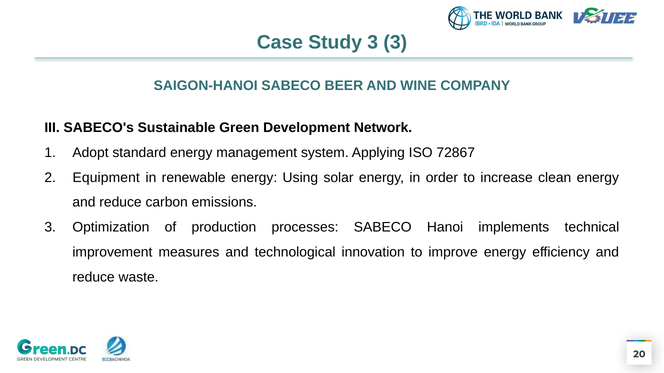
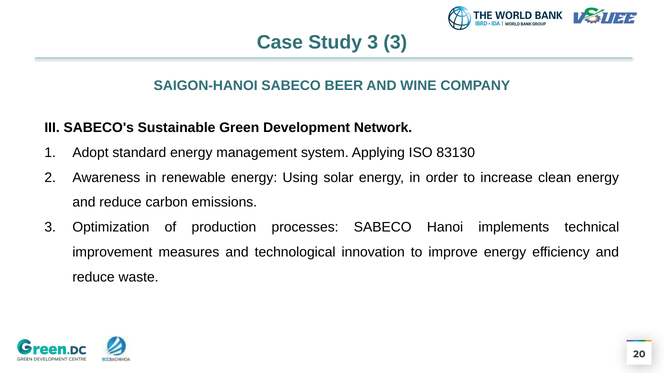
72867: 72867 -> 83130
Equipment: Equipment -> Awareness
